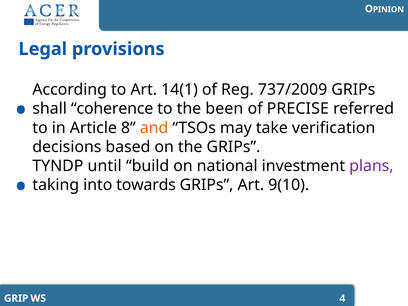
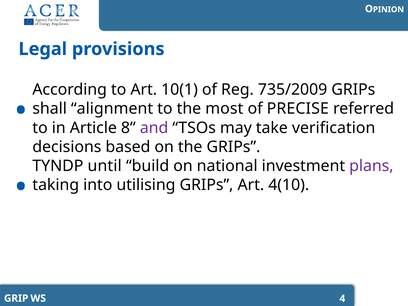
14(1: 14(1 -> 10(1
737/2009: 737/2009 -> 735/2009
coherence: coherence -> alignment
been: been -> most
and colour: orange -> purple
towards: towards -> utilising
9(10: 9(10 -> 4(10
